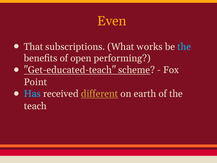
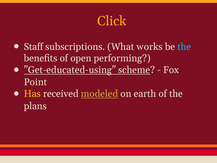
Even: Even -> Click
That: That -> Staff
Get-educated-teach: Get-educated-teach -> Get-educated-using
Has colour: light blue -> yellow
different: different -> modeled
teach: teach -> plans
